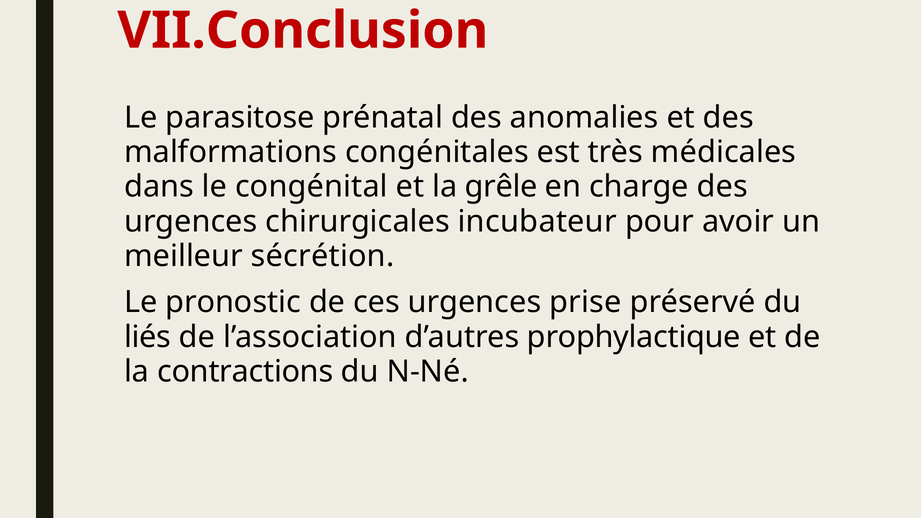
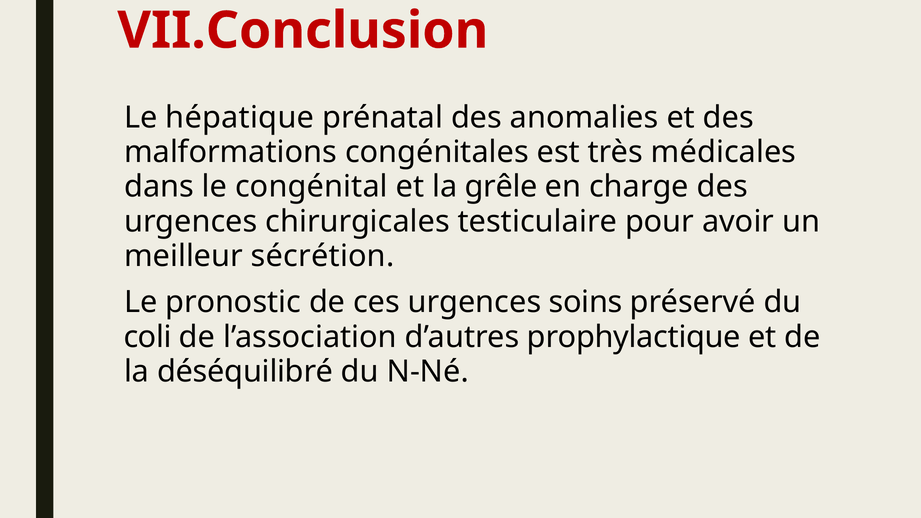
parasitose: parasitose -> hépatique
incubateur: incubateur -> testiculaire
prise: prise -> soins
liés: liés -> coli
contractions: contractions -> déséquilibré
